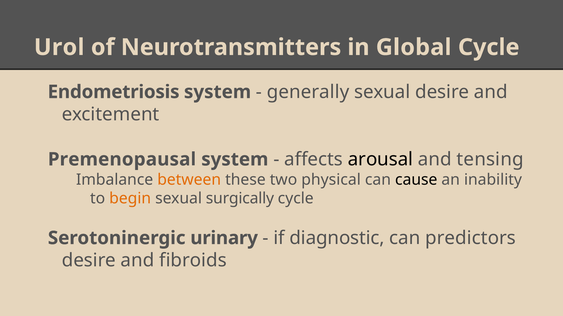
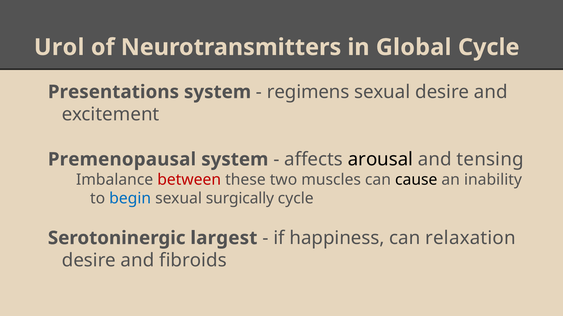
Endometriosis: Endometriosis -> Presentations
generally: generally -> regimens
between colour: orange -> red
physical: physical -> muscles
begin colour: orange -> blue
urinary: urinary -> largest
diagnostic: diagnostic -> happiness
predictors: predictors -> relaxation
